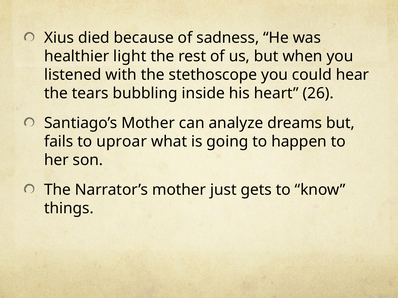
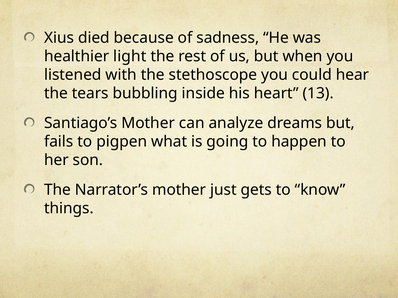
26: 26 -> 13
uproar: uproar -> pigpen
